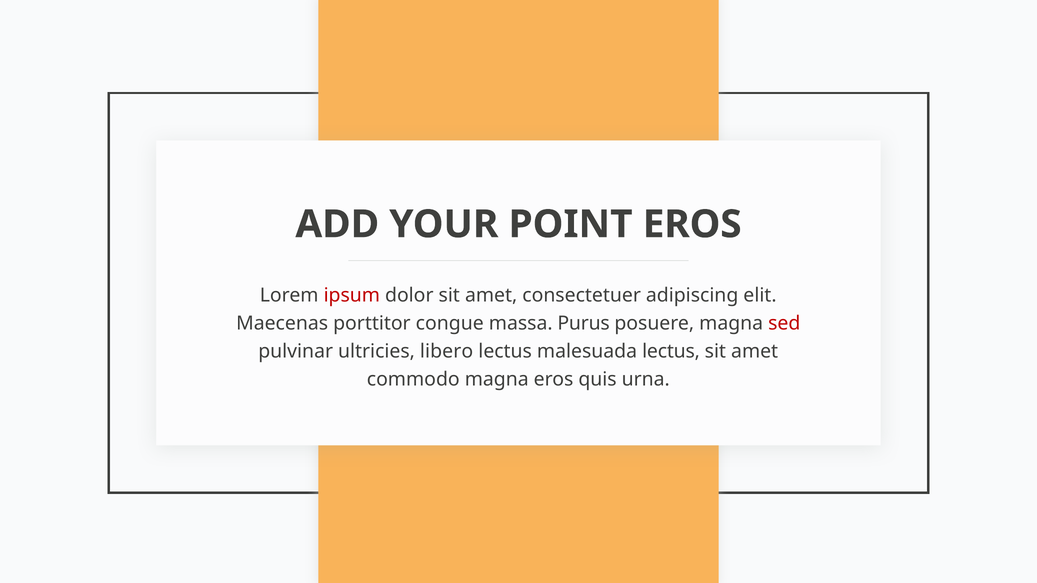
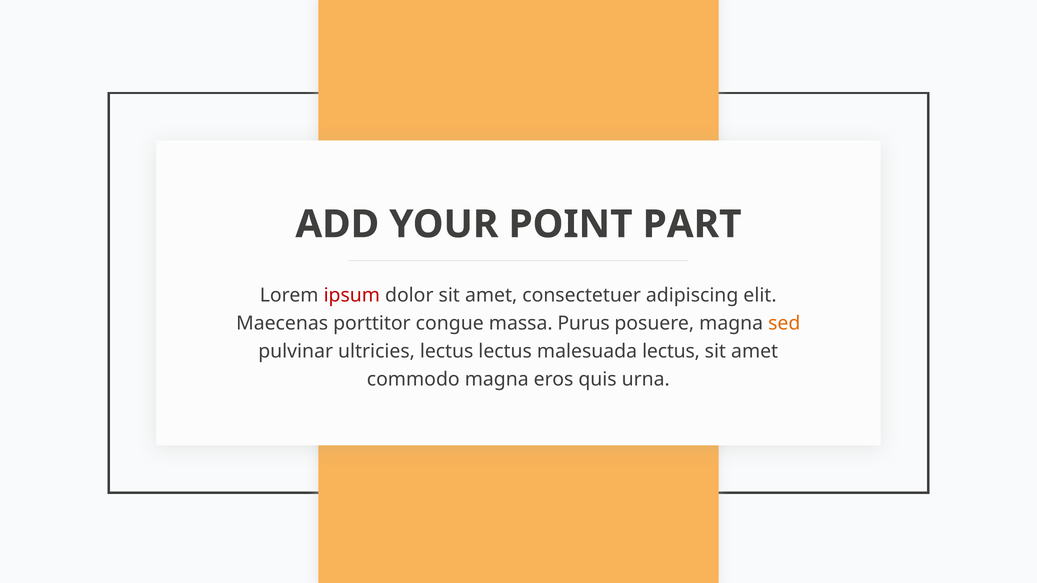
POINT EROS: EROS -> PART
sed colour: red -> orange
ultricies libero: libero -> lectus
